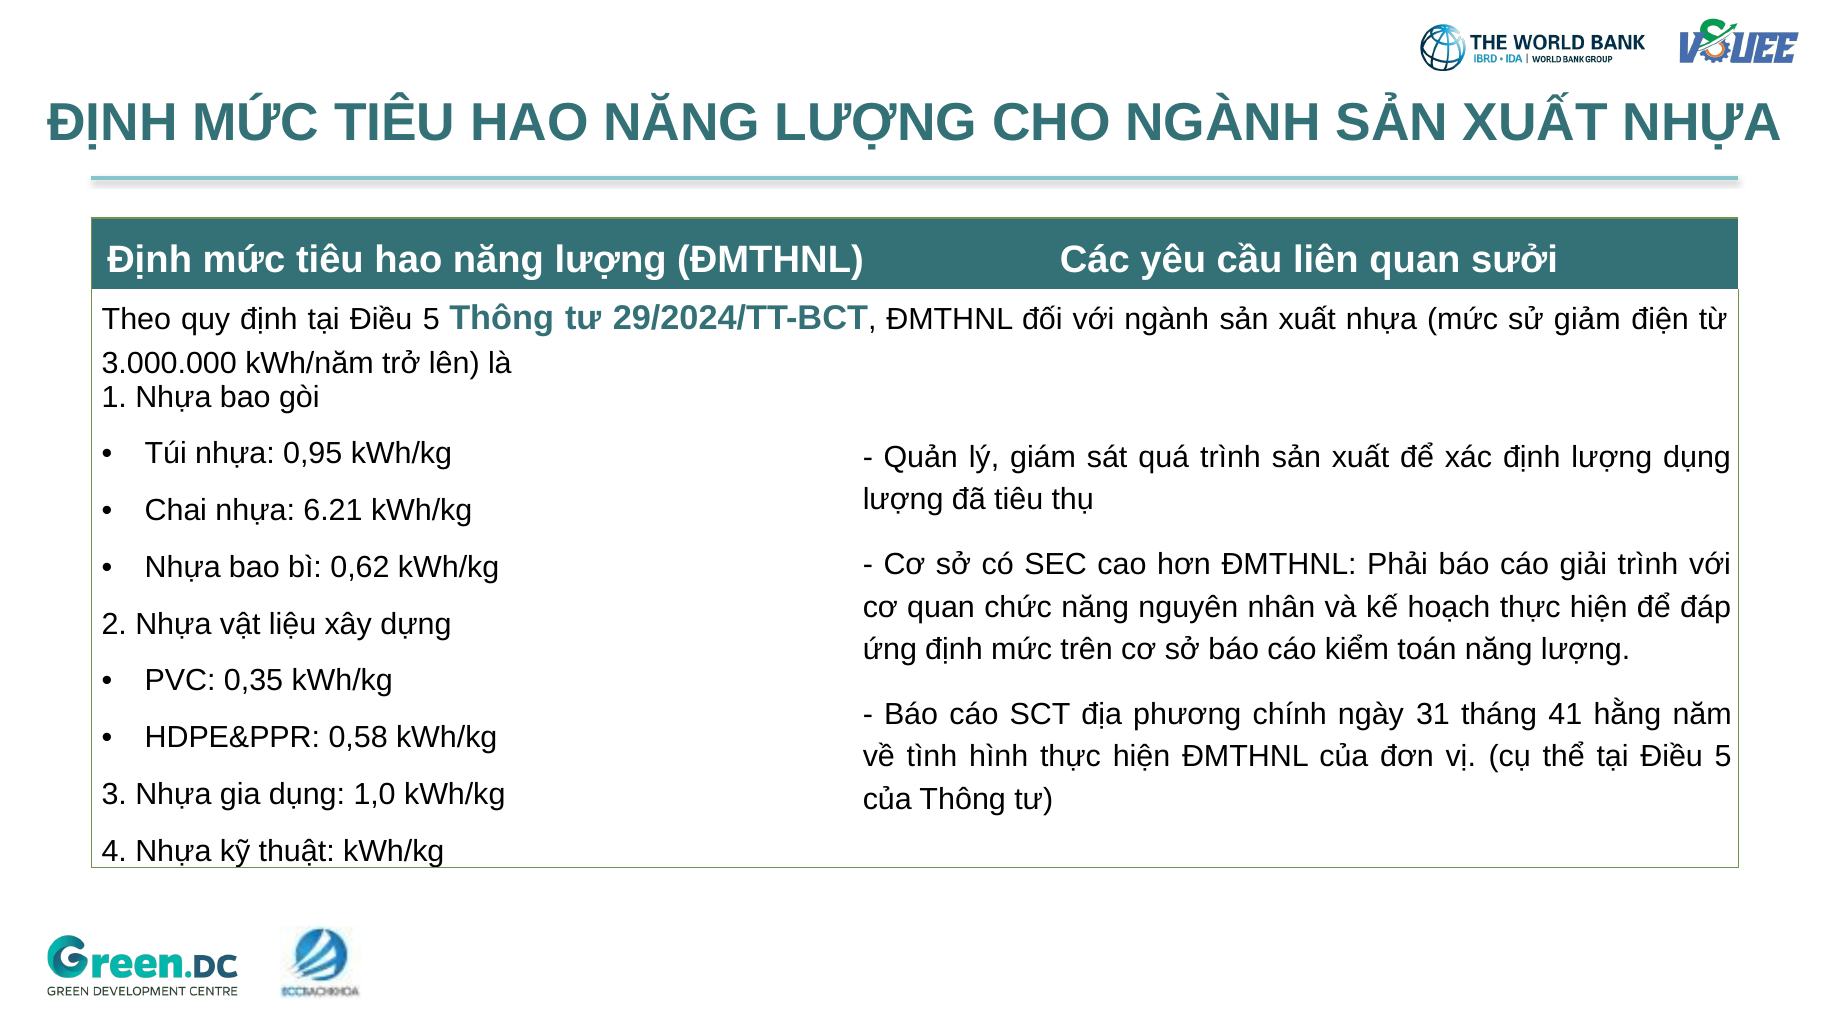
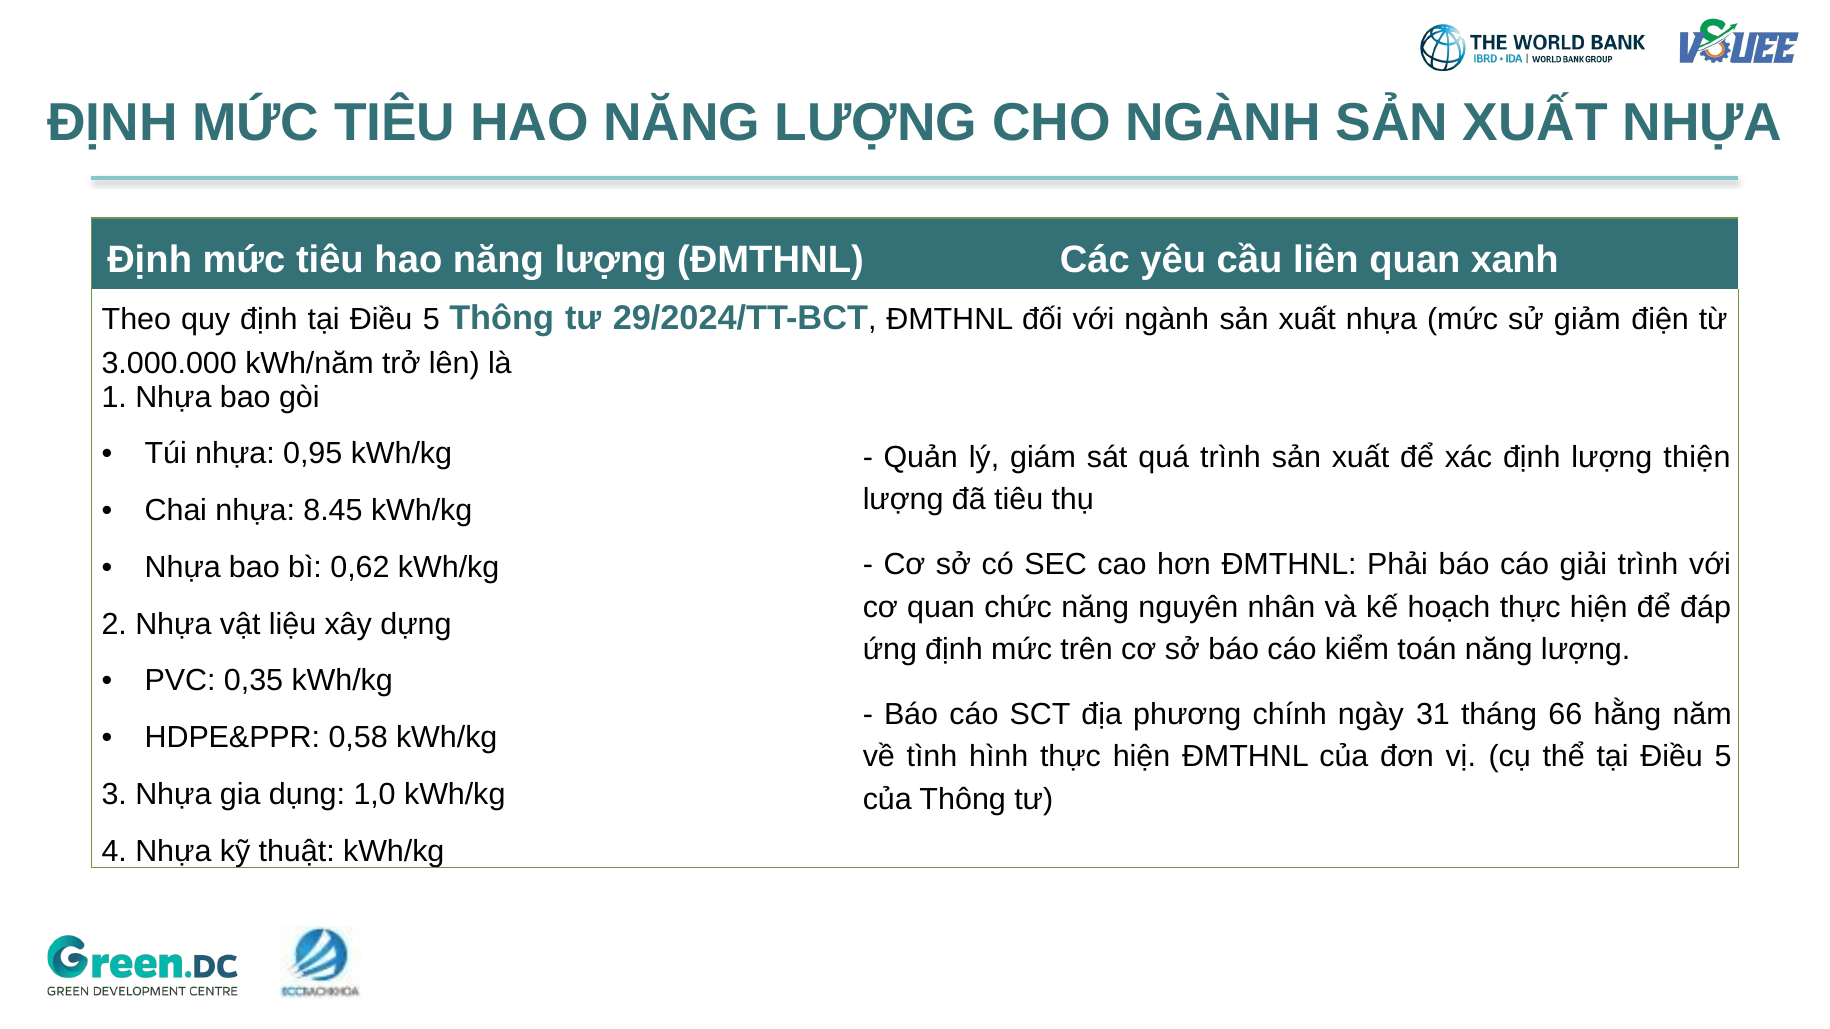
sưởi: sưởi -> xanh
lượng dụng: dụng -> thiện
6.21: 6.21 -> 8.45
41: 41 -> 66
